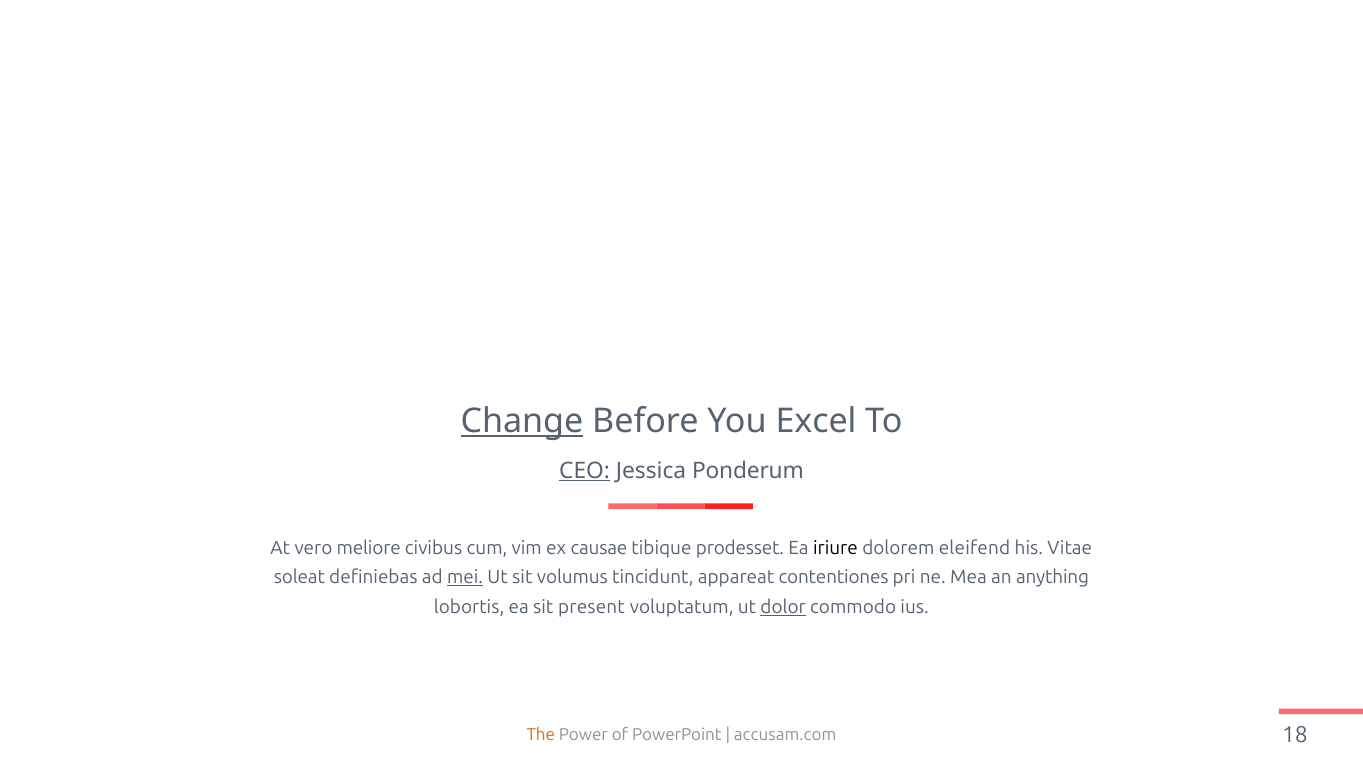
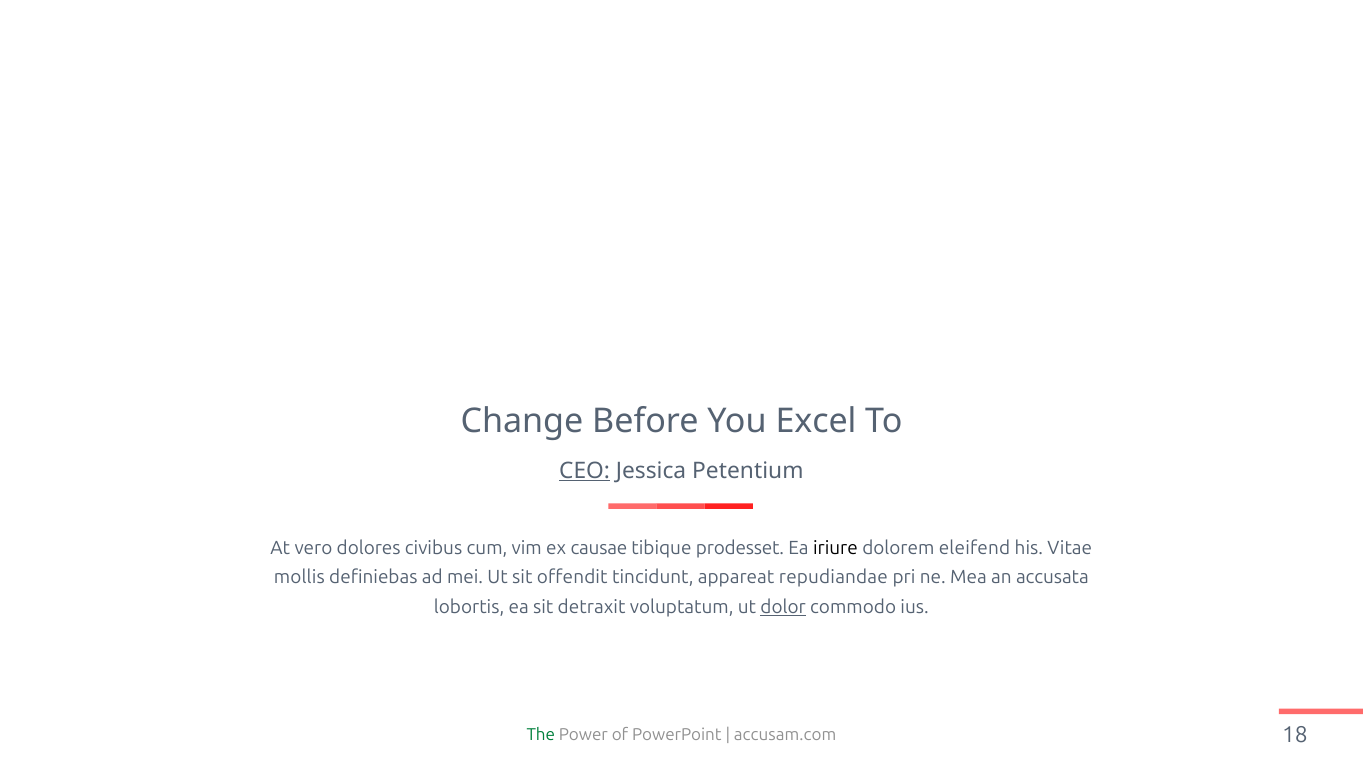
Change underline: present -> none
Ponderum: Ponderum -> Petentium
meliore: meliore -> dolores
soleat: soleat -> mollis
mei underline: present -> none
volumus: volumus -> offendit
contentiones: contentiones -> repudiandae
anything: anything -> accusata
present: present -> detraxit
The colour: orange -> green
